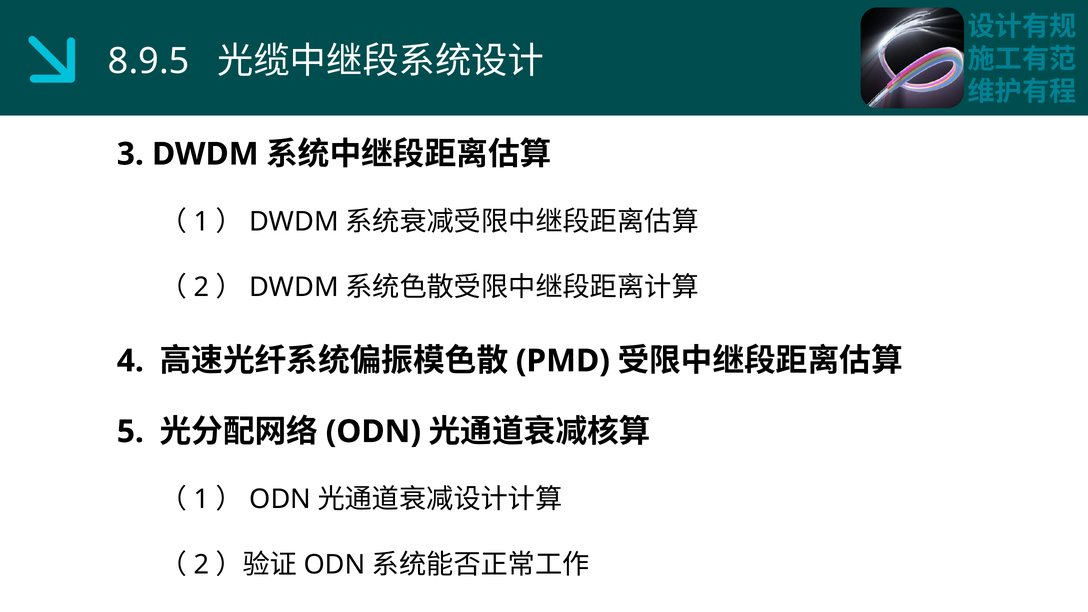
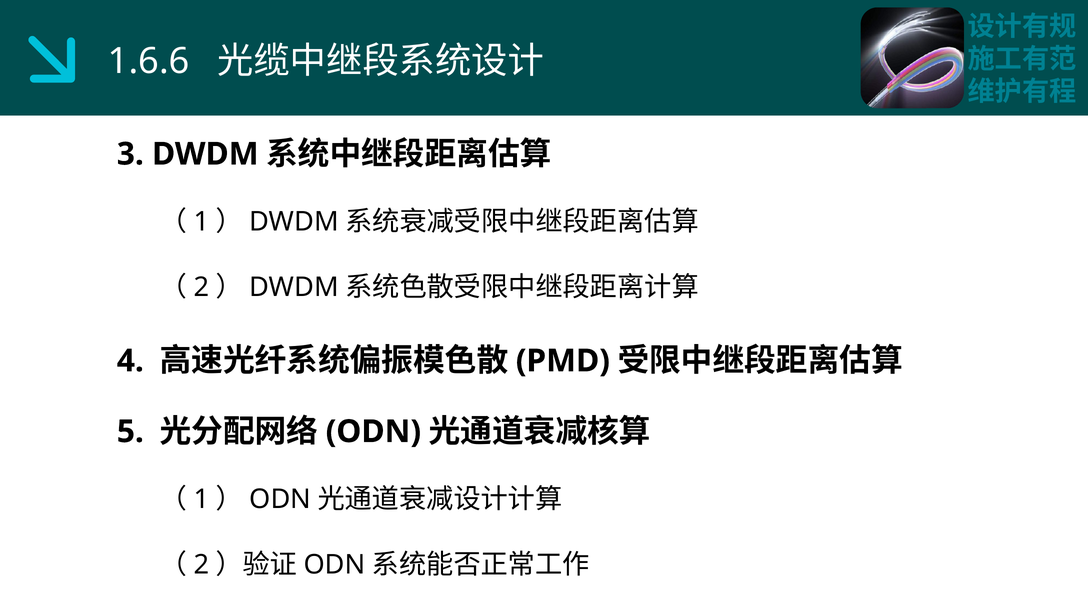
8.9.5: 8.9.5 -> 1.6.6
